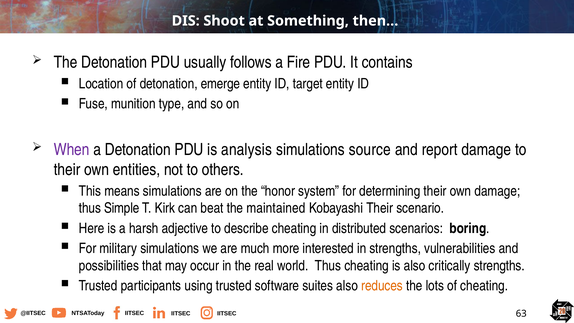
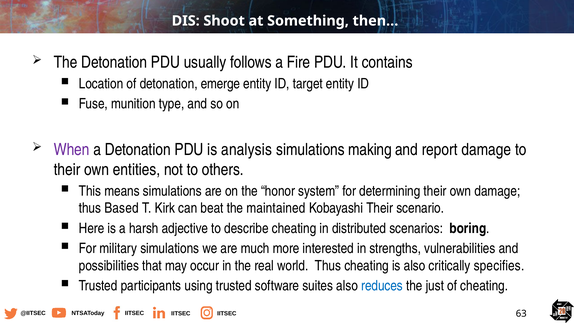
source: source -> making
Simple: Simple -> Based
critically strengths: strengths -> specifies
reduces colour: orange -> blue
lots: lots -> just
